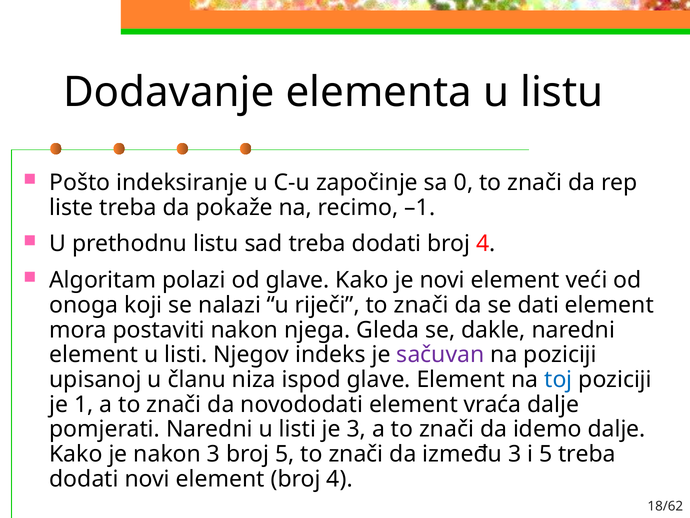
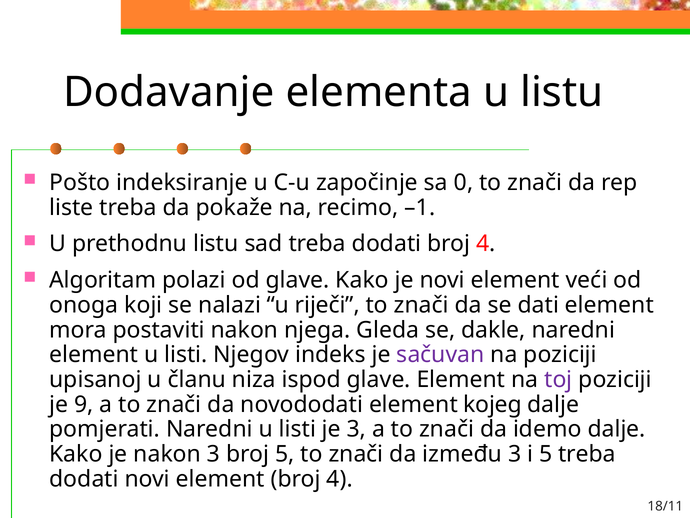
toj colour: blue -> purple
1: 1 -> 9
vraća: vraća -> kojeg
18/62: 18/62 -> 18/11
